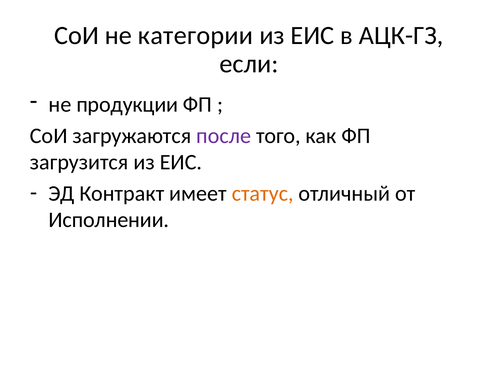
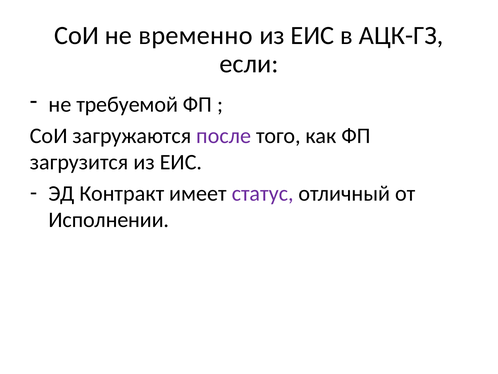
категории: категории -> временно
продукции: продукции -> требуемой
статус colour: orange -> purple
